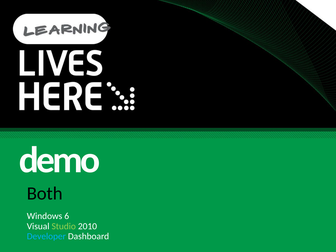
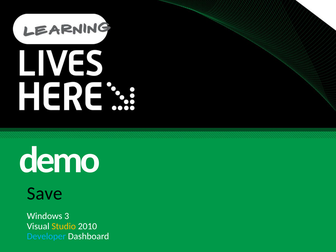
Both: Both -> Save
6: 6 -> 3
Studio colour: light green -> yellow
